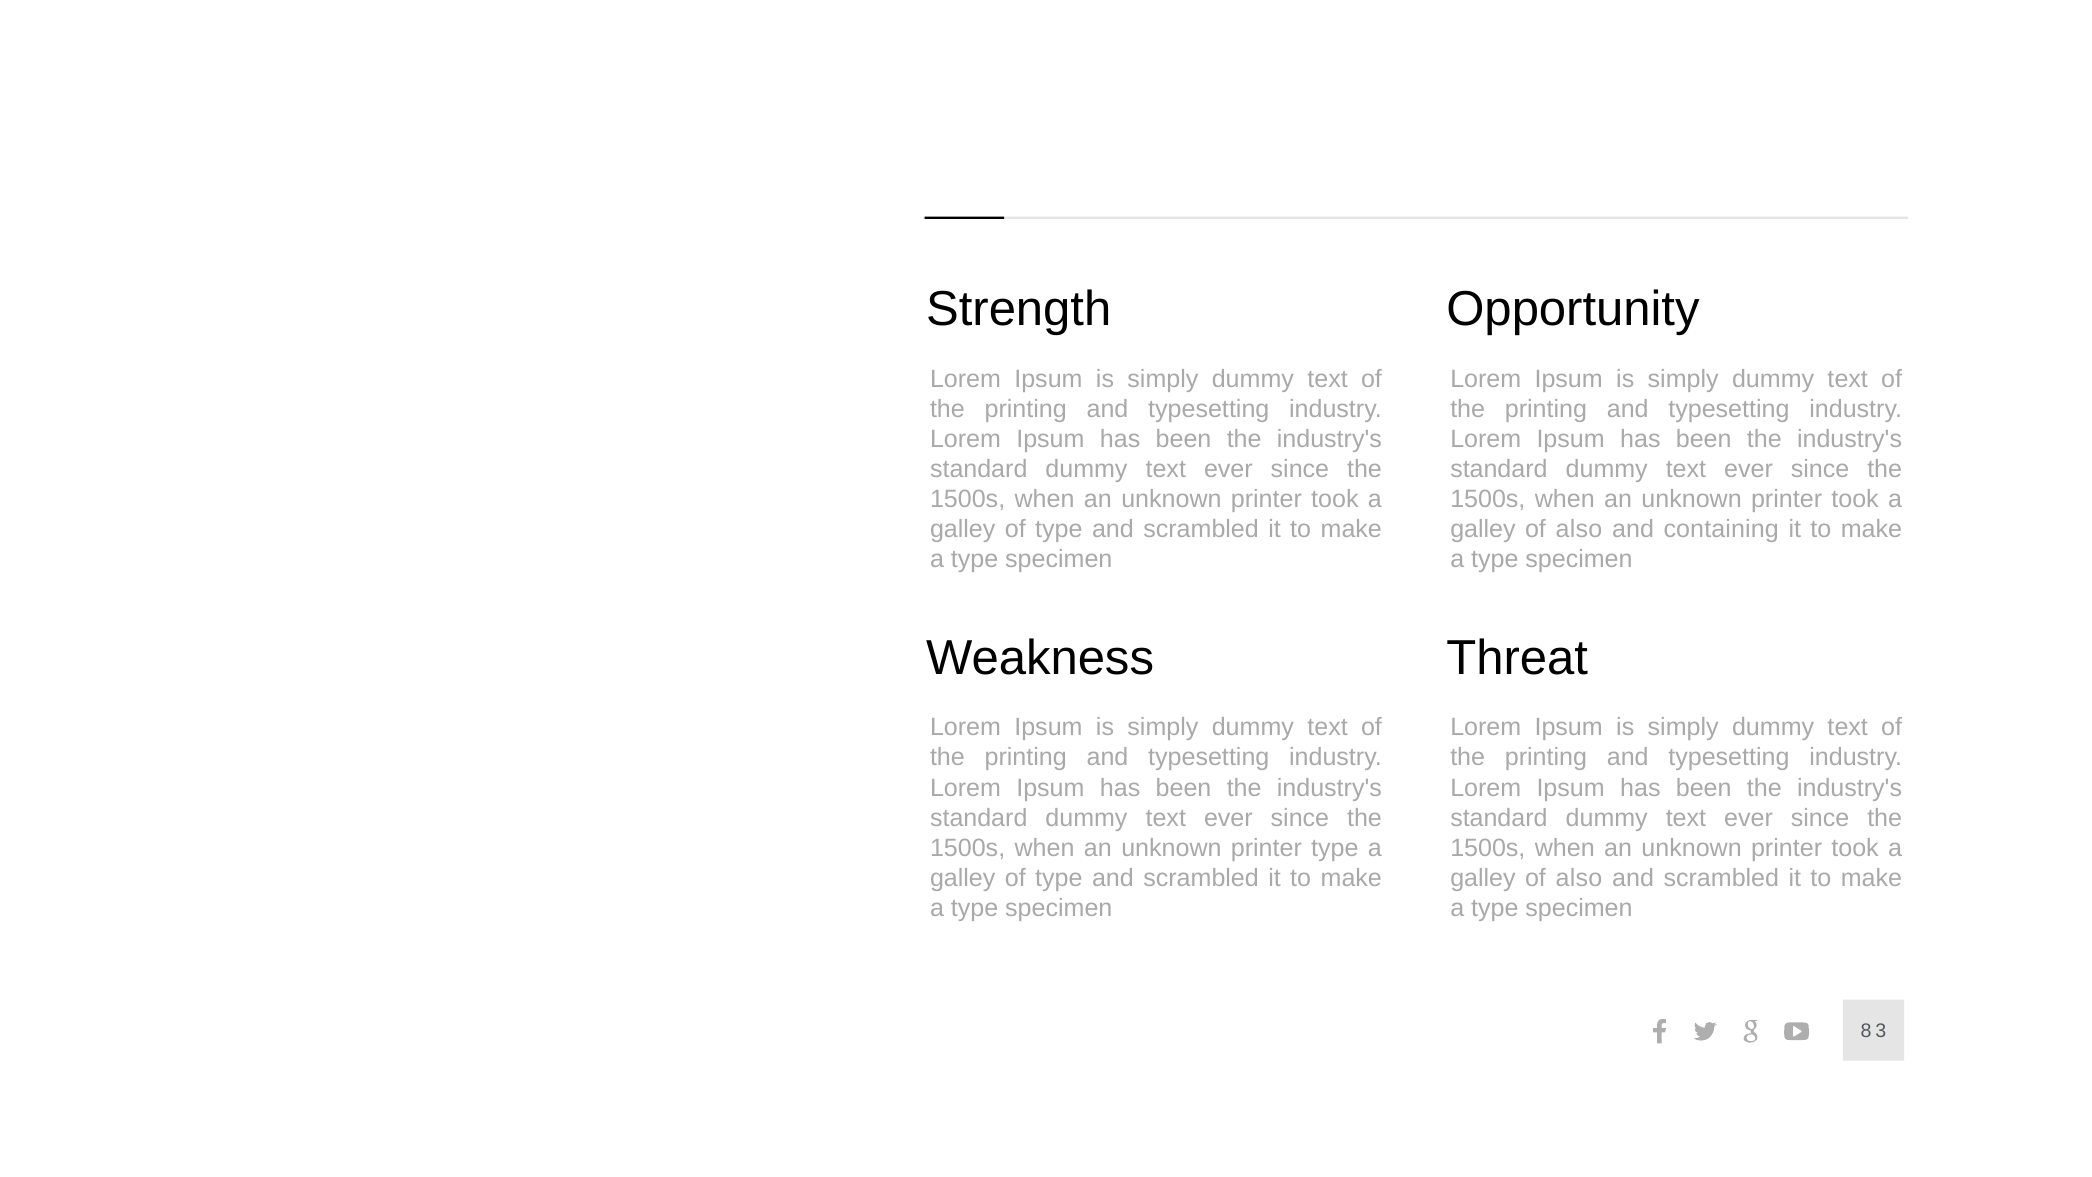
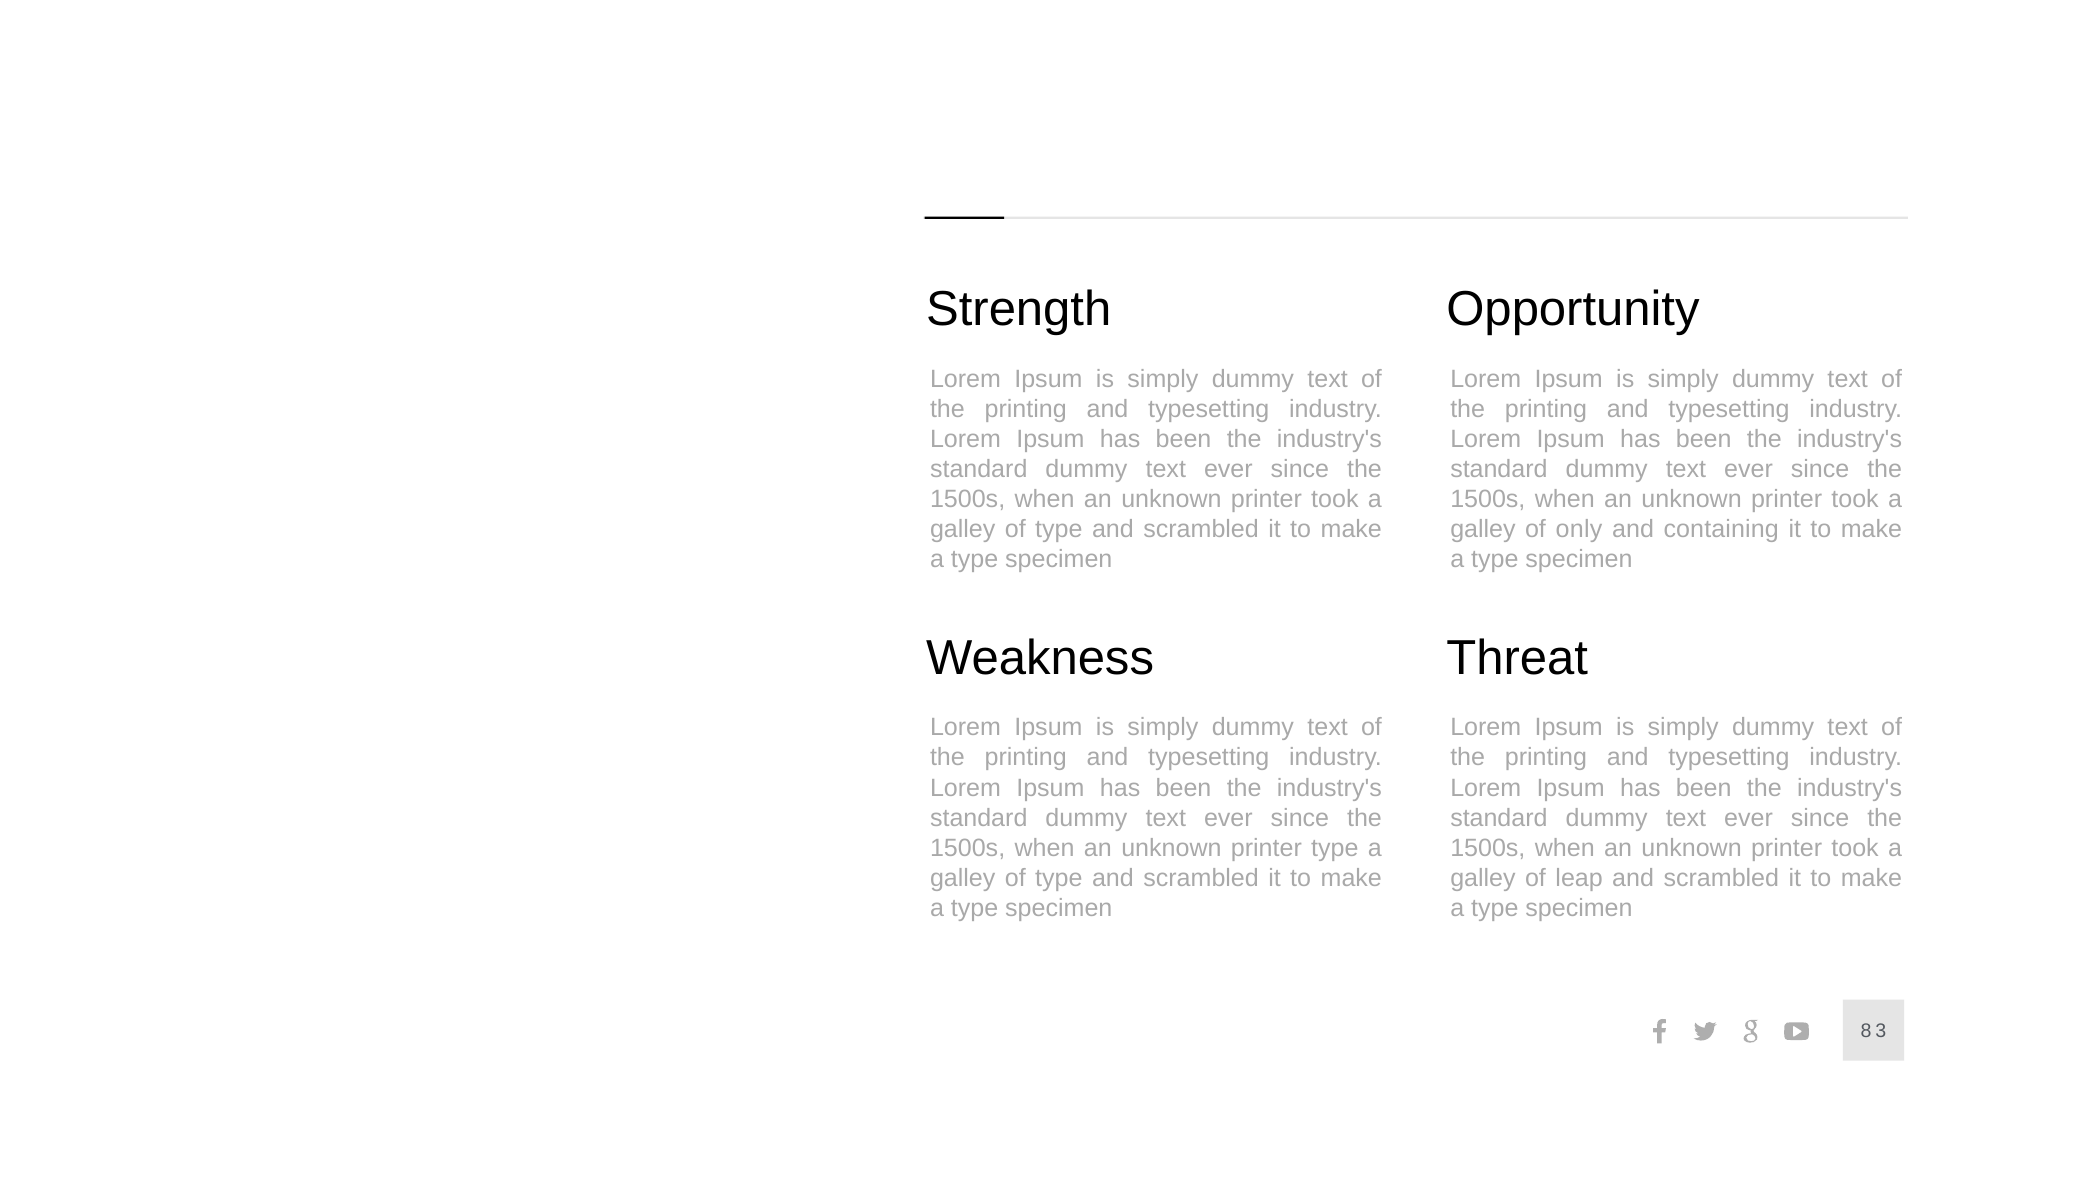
also at (1579, 529): also -> only
also at (1579, 878): also -> leap
